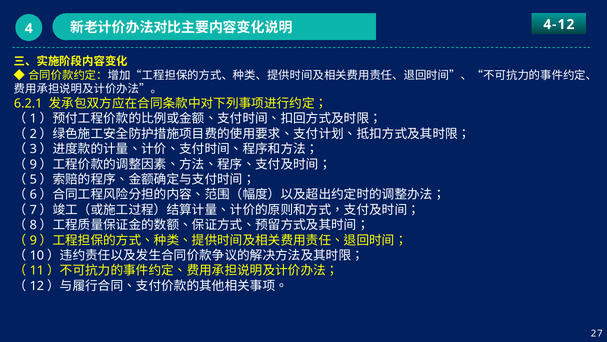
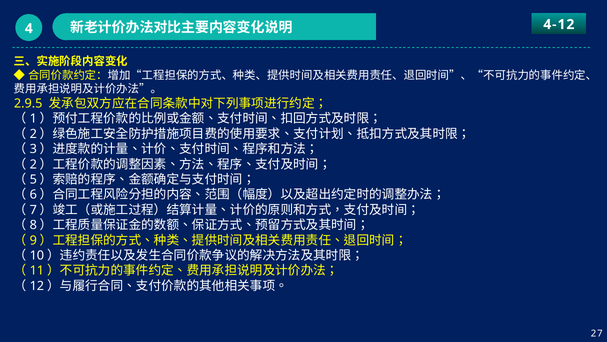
6.2.1: 6.2.1 -> 2.9.5
9 at (33, 164): 9 -> 2
